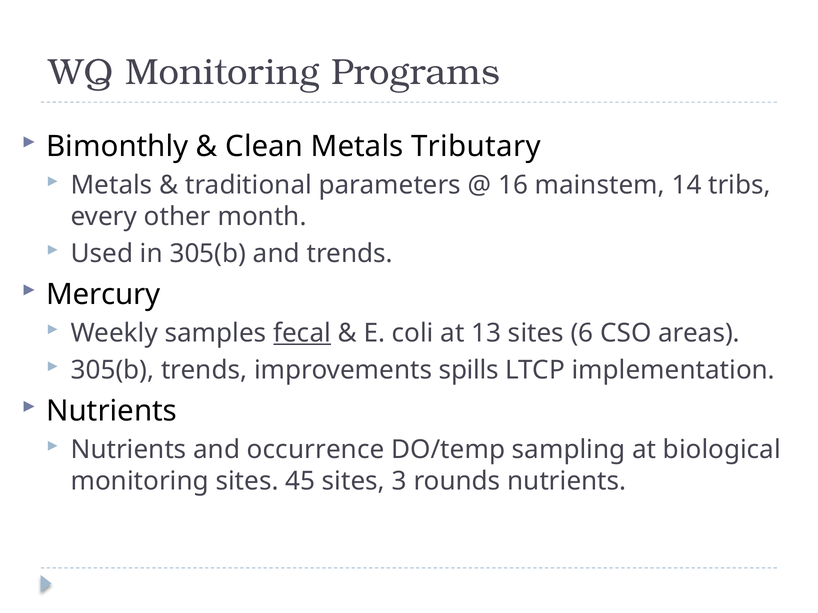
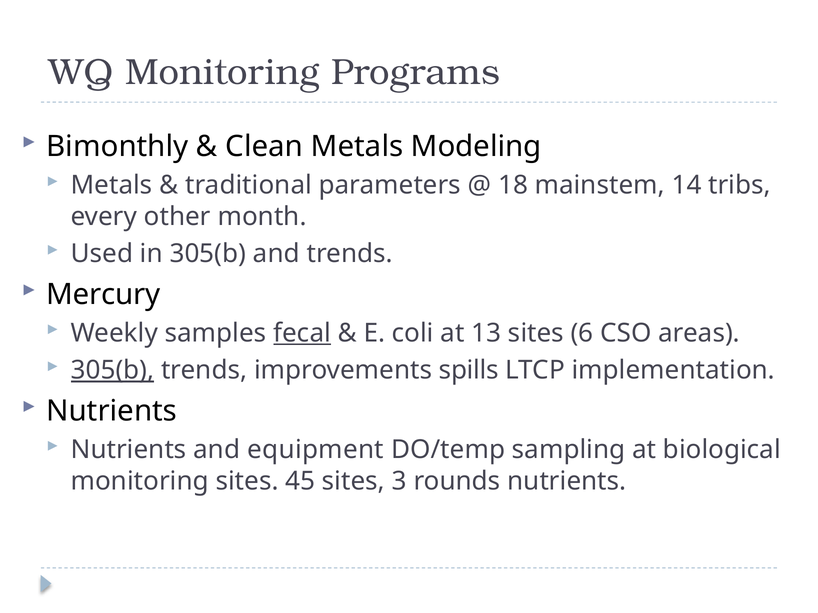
Tributary: Tributary -> Modeling
16: 16 -> 18
305(b at (112, 371) underline: none -> present
occurrence: occurrence -> equipment
